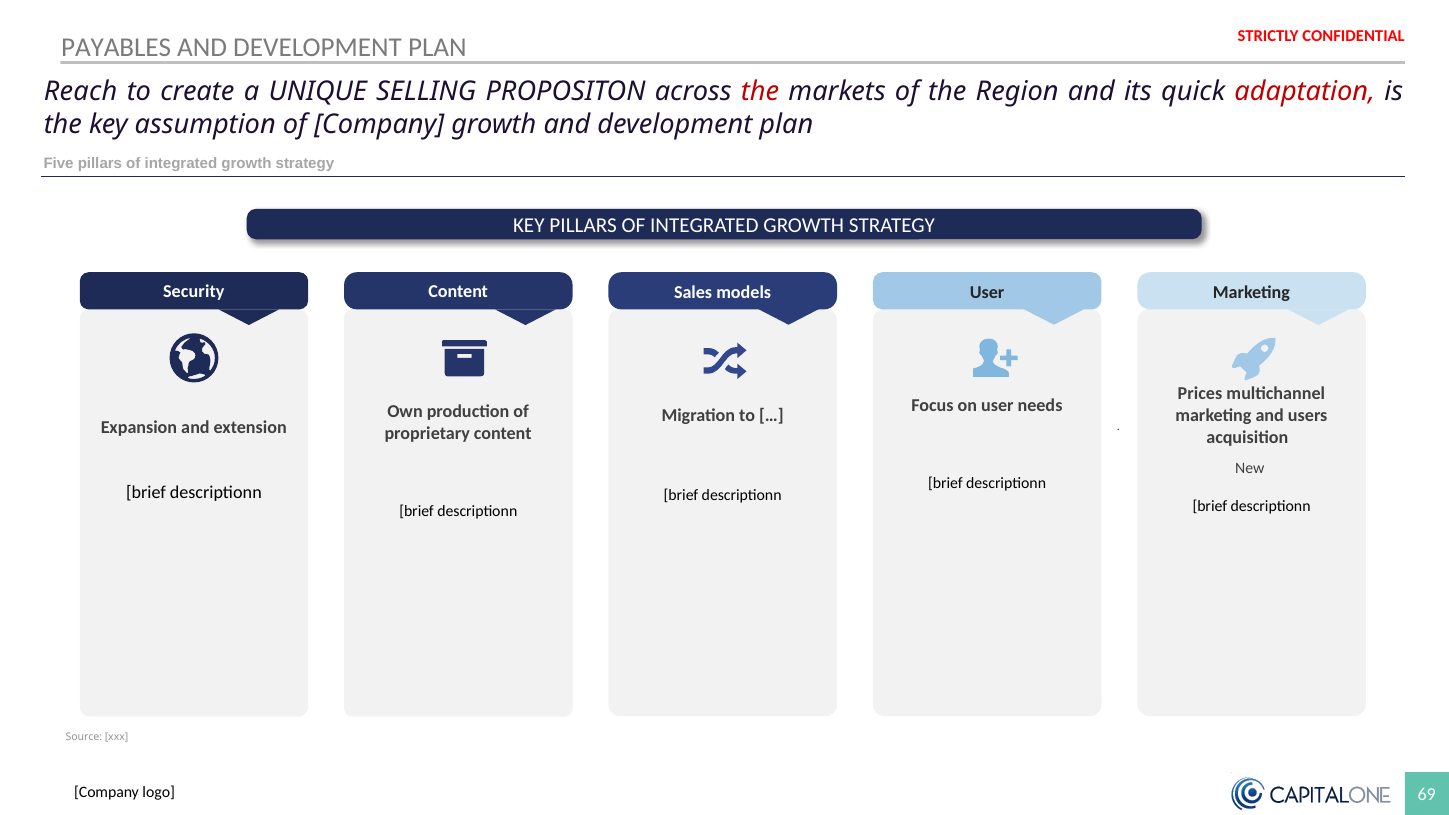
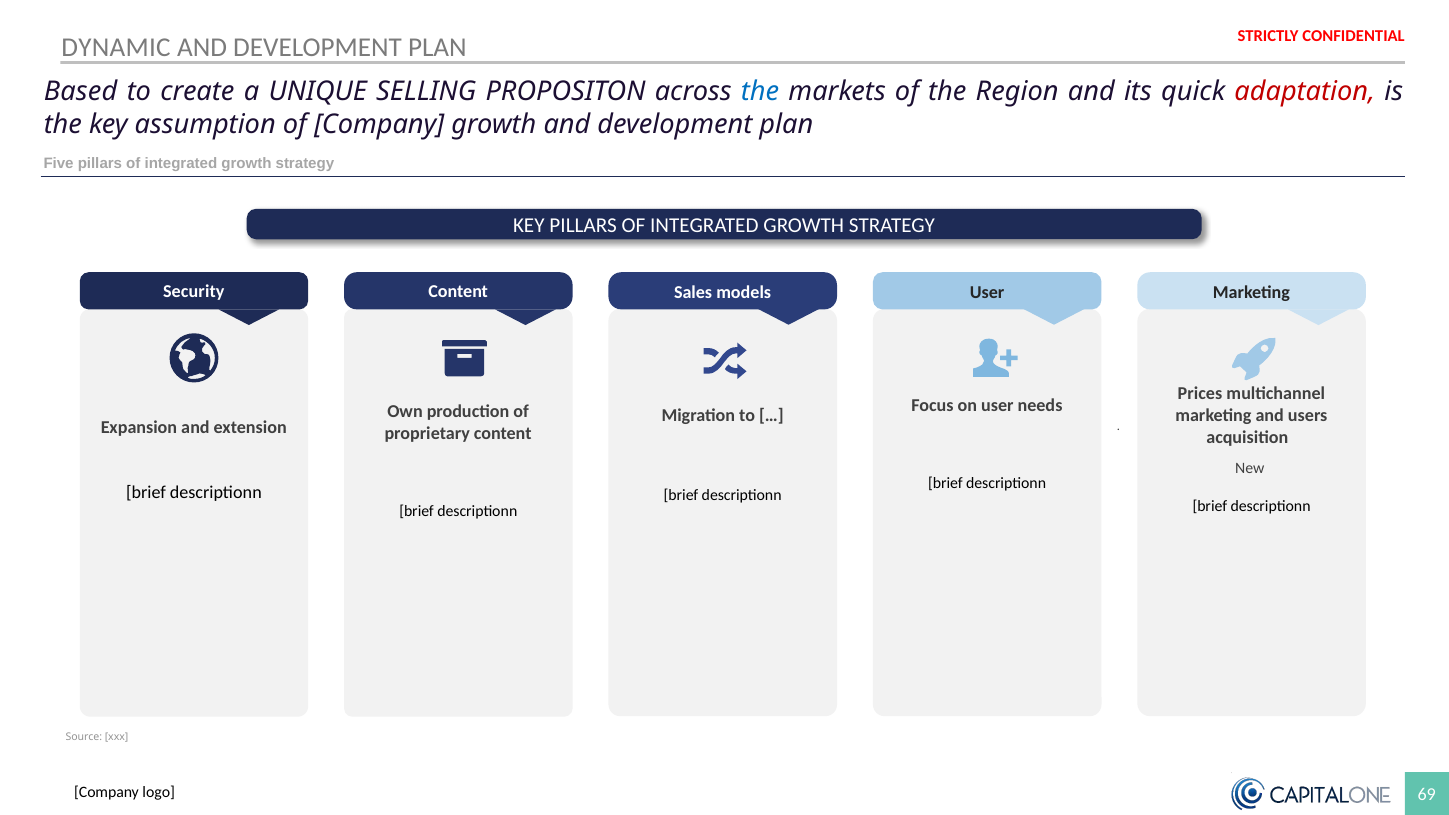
PAYABLES: PAYABLES -> DYNAMIC
Reach: Reach -> Based
the at (760, 92) colour: red -> blue
